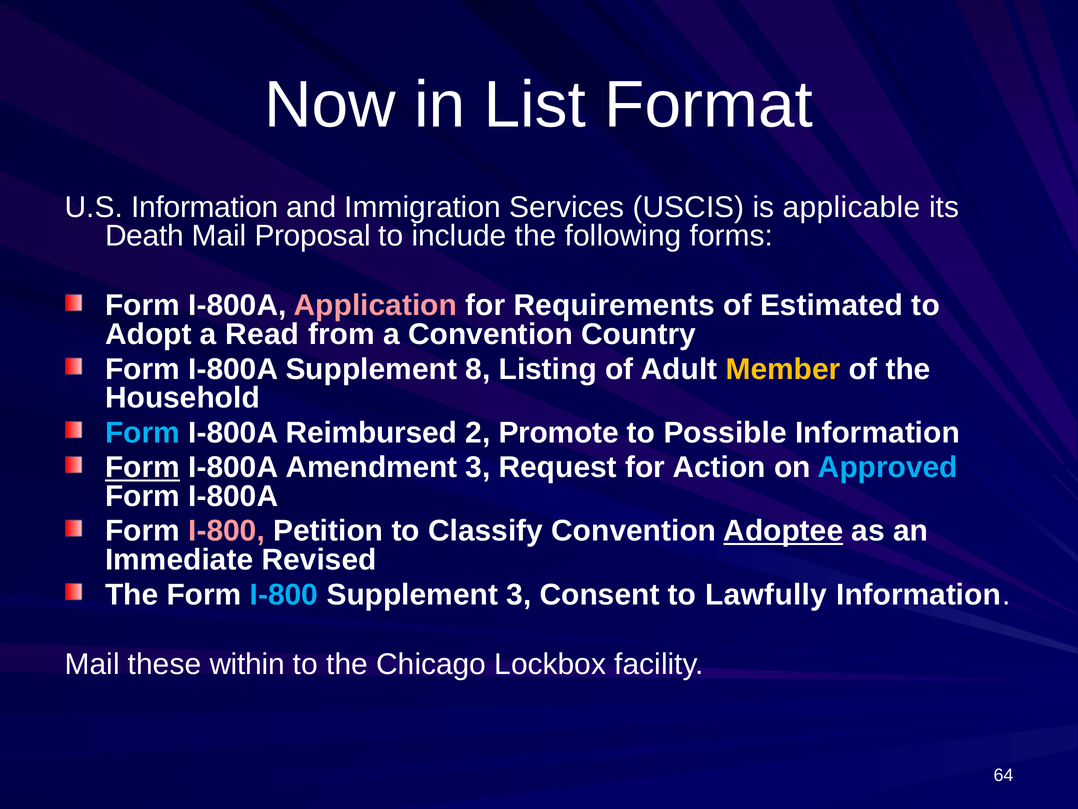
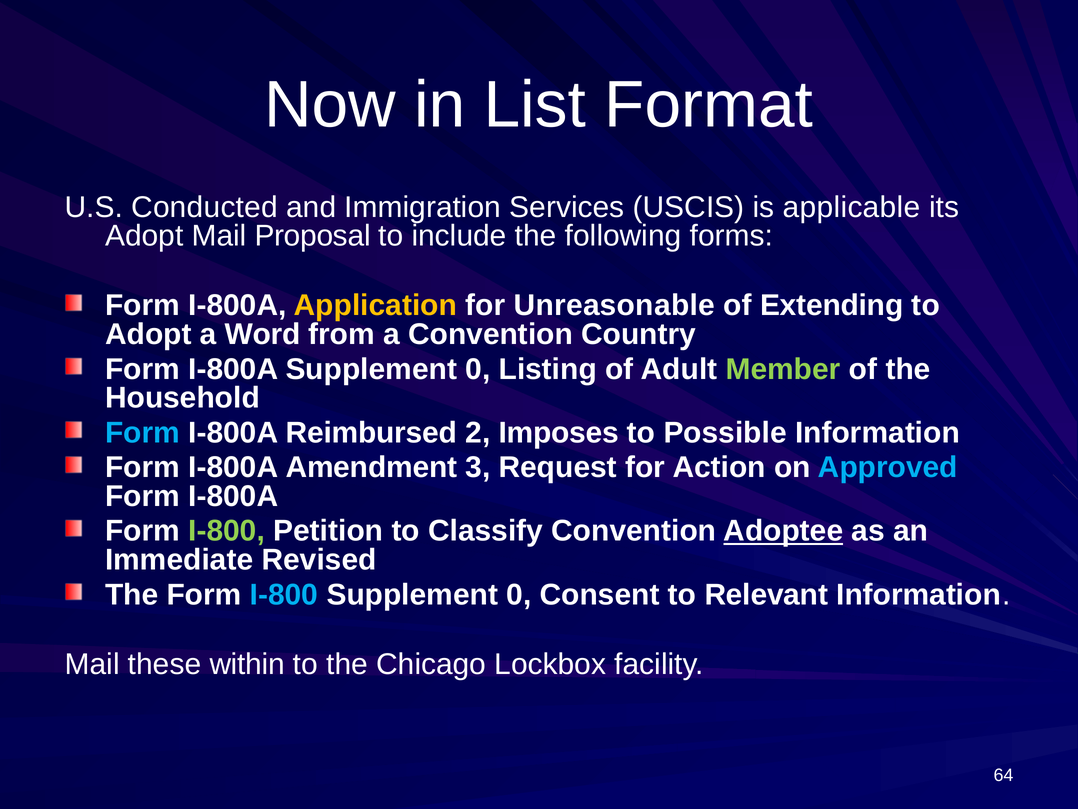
U.S Information: Information -> Conducted
Death at (144, 236): Death -> Adopt
Application colour: pink -> yellow
Requirements: Requirements -> Unreasonable
Estimated: Estimated -> Extending
Read: Read -> Word
I-800A Supplement 8: 8 -> 0
Member colour: yellow -> light green
Promote: Promote -> Imposes
Form at (143, 467) underline: present -> none
I-800 at (227, 531) colour: pink -> light green
3 at (519, 594): 3 -> 0
Lawfully: Lawfully -> Relevant
